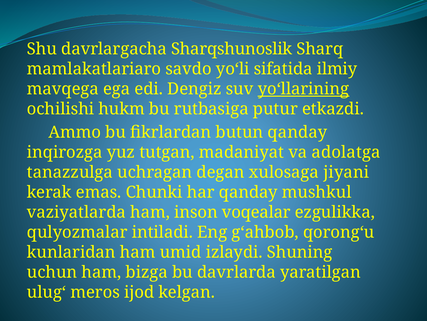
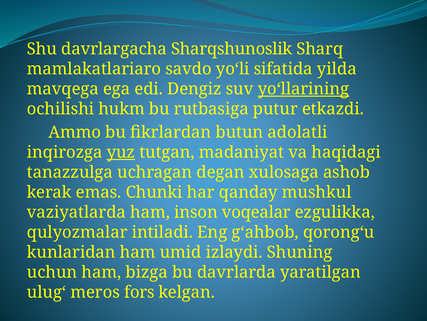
ilmiy: ilmiy -> yilda
butun qanday: qanday -> adolatli
yuz underline: none -> present
adolatga: adolatga -> haqidagi
jiyani: jiyani -> ashob
ijod: ijod -> fors
